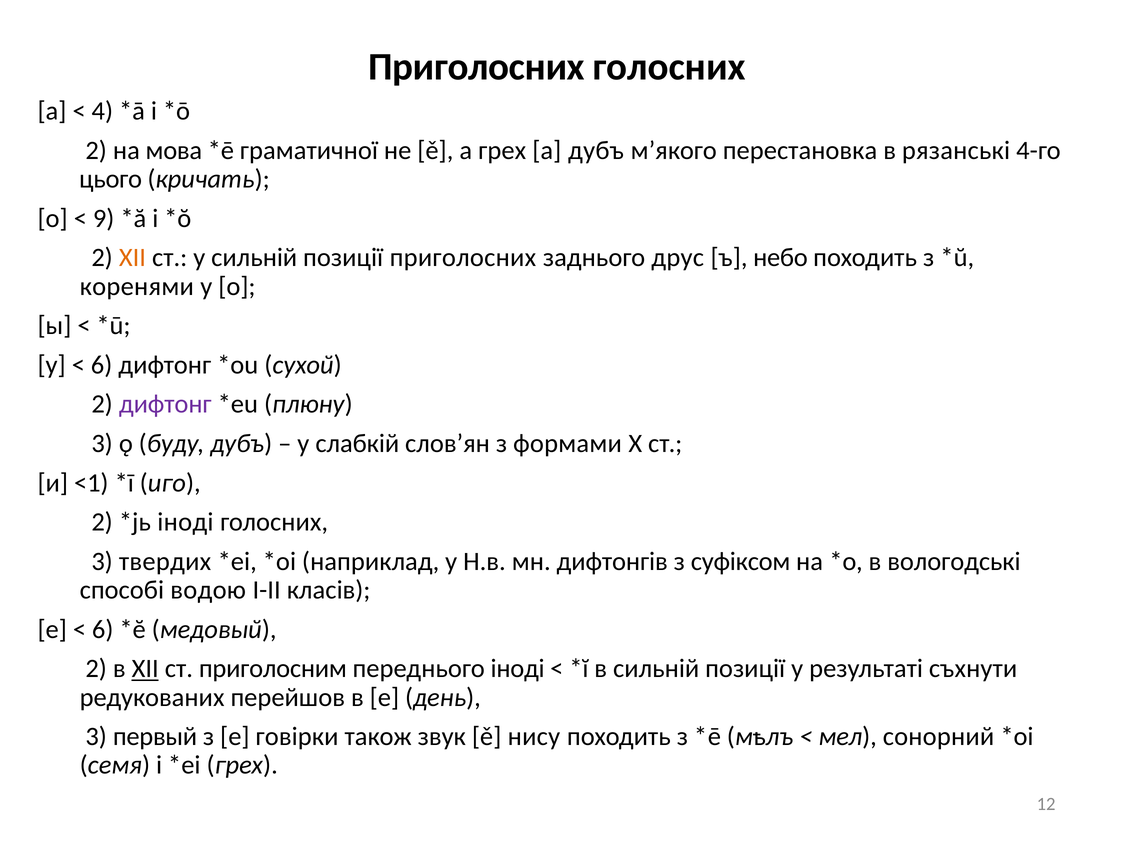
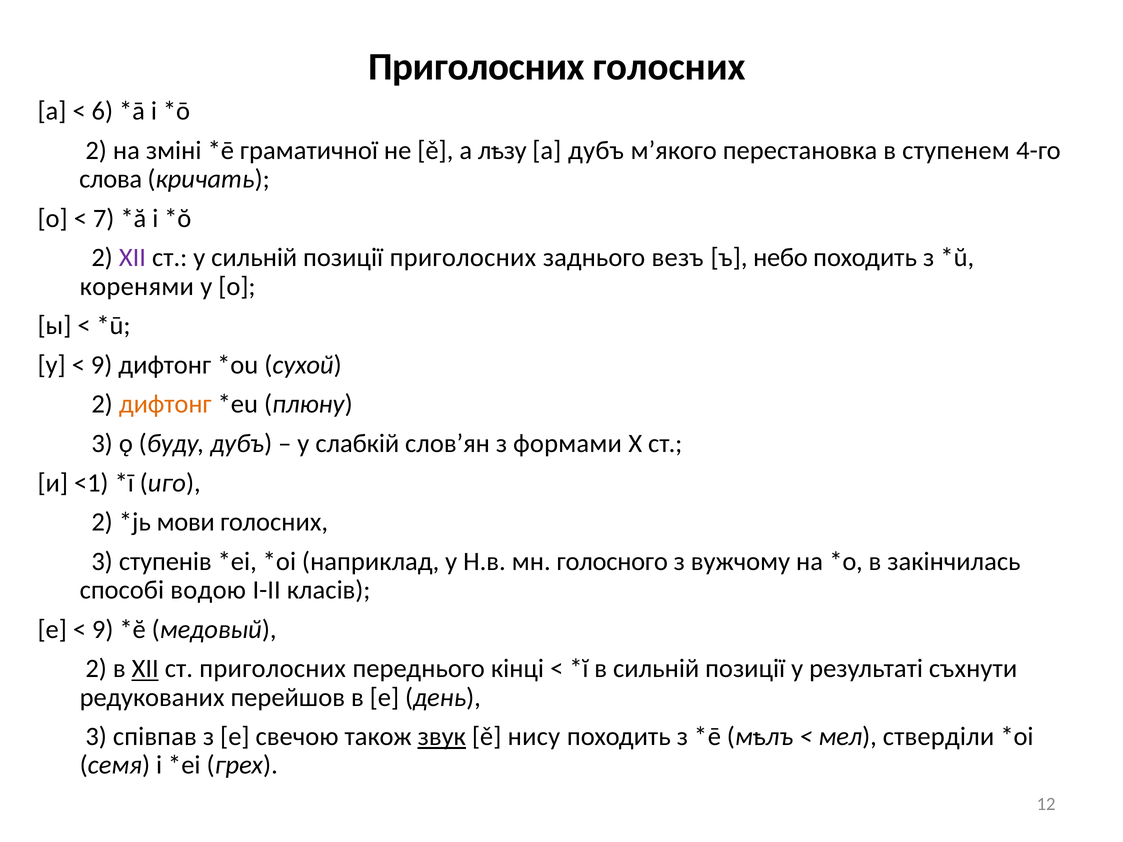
4: 4 -> 6
мова: мова -> зміні
а грех: грех -> лҍзу
рязанські: рязанські -> ступенем
цього: цього -> слова
9: 9 -> 7
XII at (132, 258) colour: orange -> purple
друс: друс -> везъ
6 at (102, 365): 6 -> 9
дифтонг at (165, 404) colour: purple -> orange
іноді at (185, 522): іноді -> мови
твердих: твердих -> ступенів
дифтонгів: дифтонгів -> голосного
суфіксом: суфіксом -> вужчому
вологодські: вологодські -> закінчилась
6 at (103, 630): 6 -> 9
ст приголосним: приголосним -> приголосних
переднього іноді: іноді -> кінці
первый: первый -> співпав
говірки: говірки -> свечою
звук underline: none -> present
сонорний: сонорний -> стверділи
